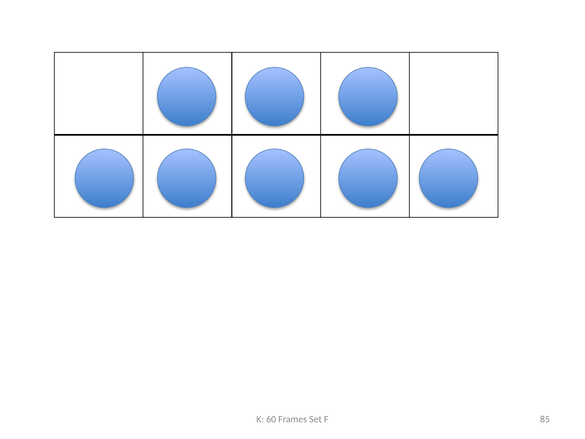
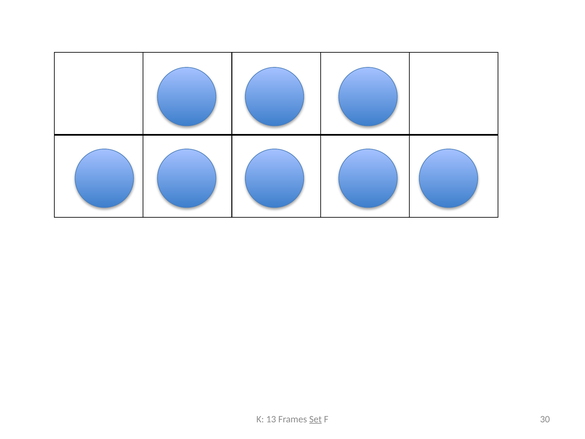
60: 60 -> 13
Set underline: none -> present
85: 85 -> 30
